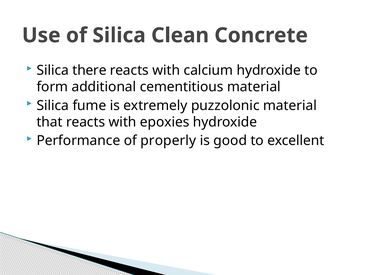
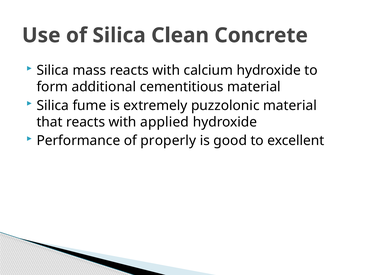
there: there -> mass
epoxies: epoxies -> applied
